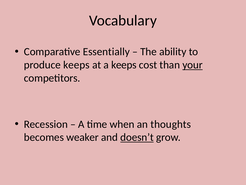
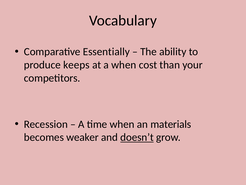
a keeps: keeps -> when
your underline: present -> none
thoughts: thoughts -> materials
